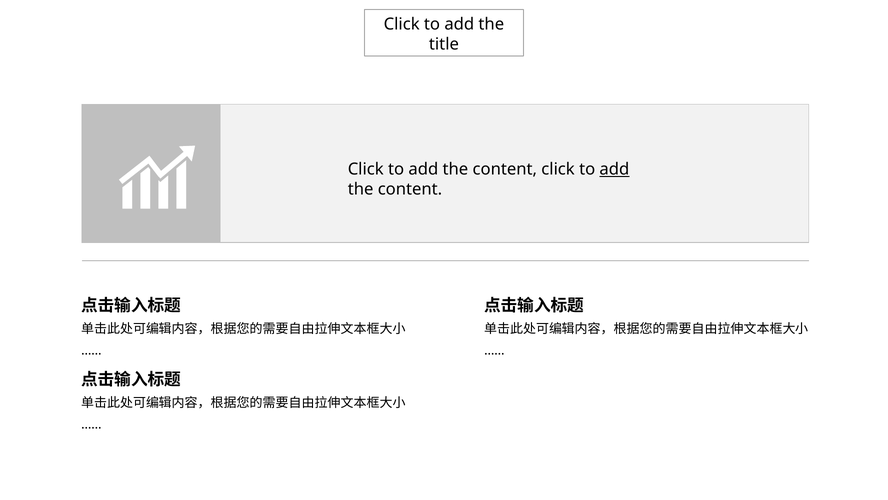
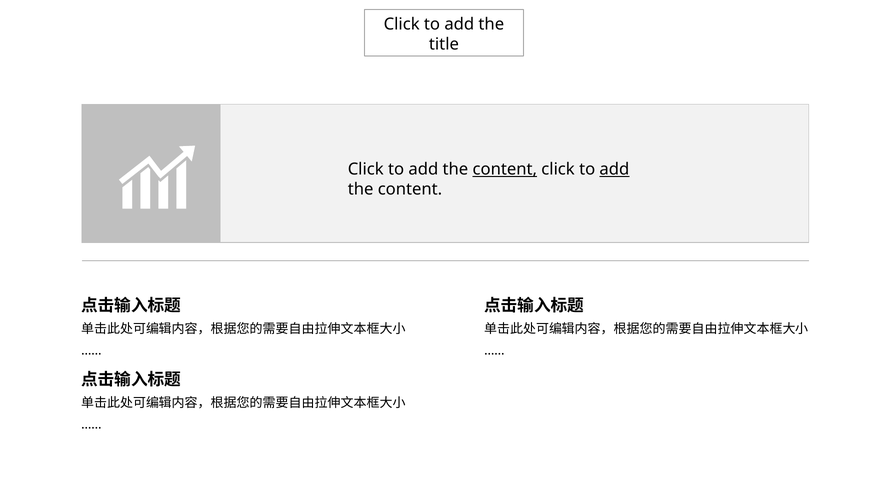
content at (505, 169) underline: none -> present
